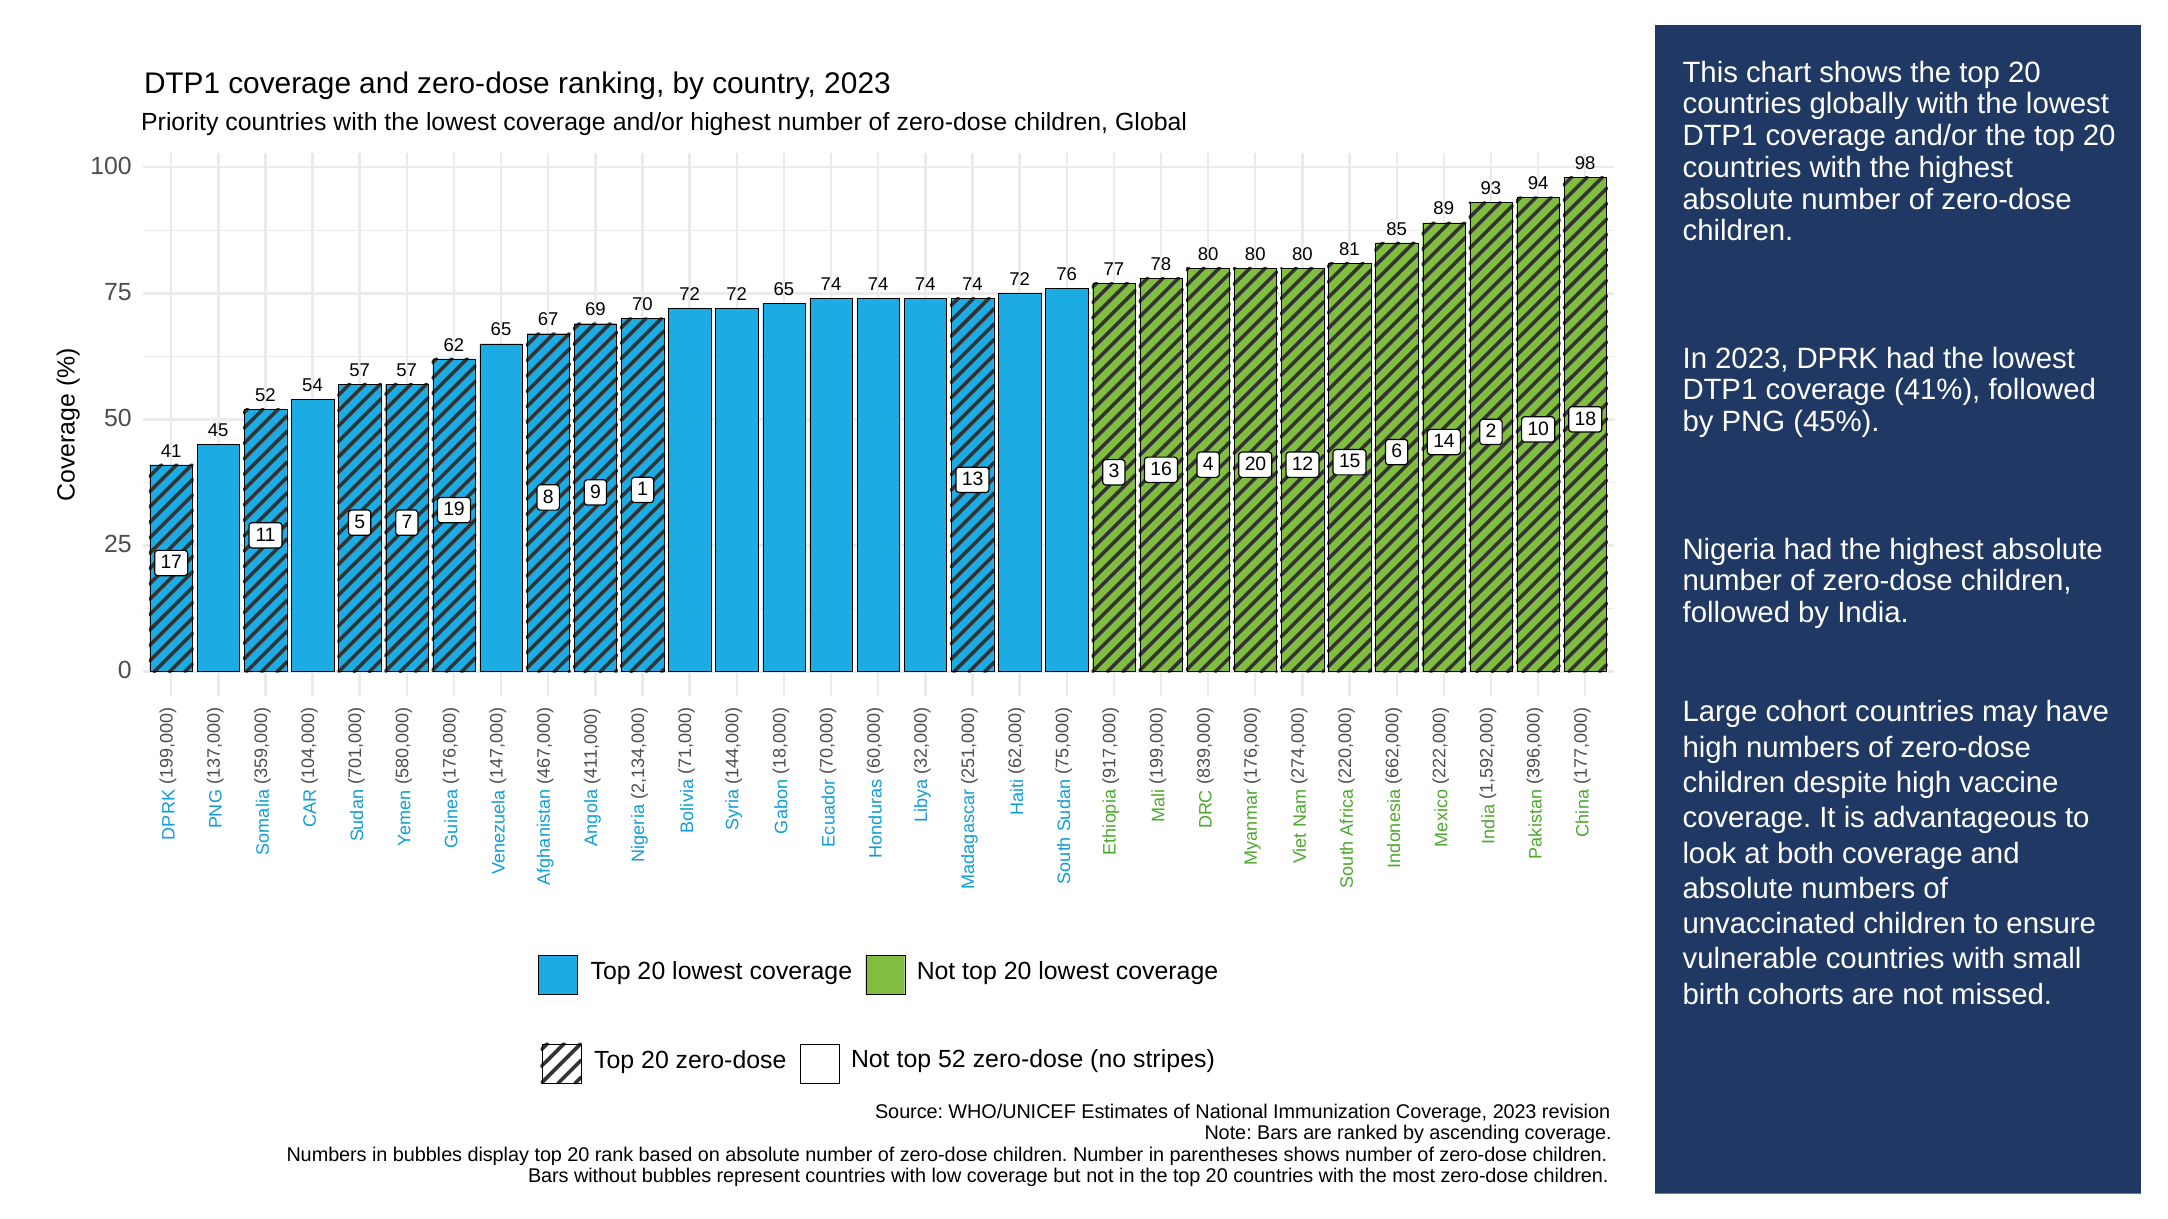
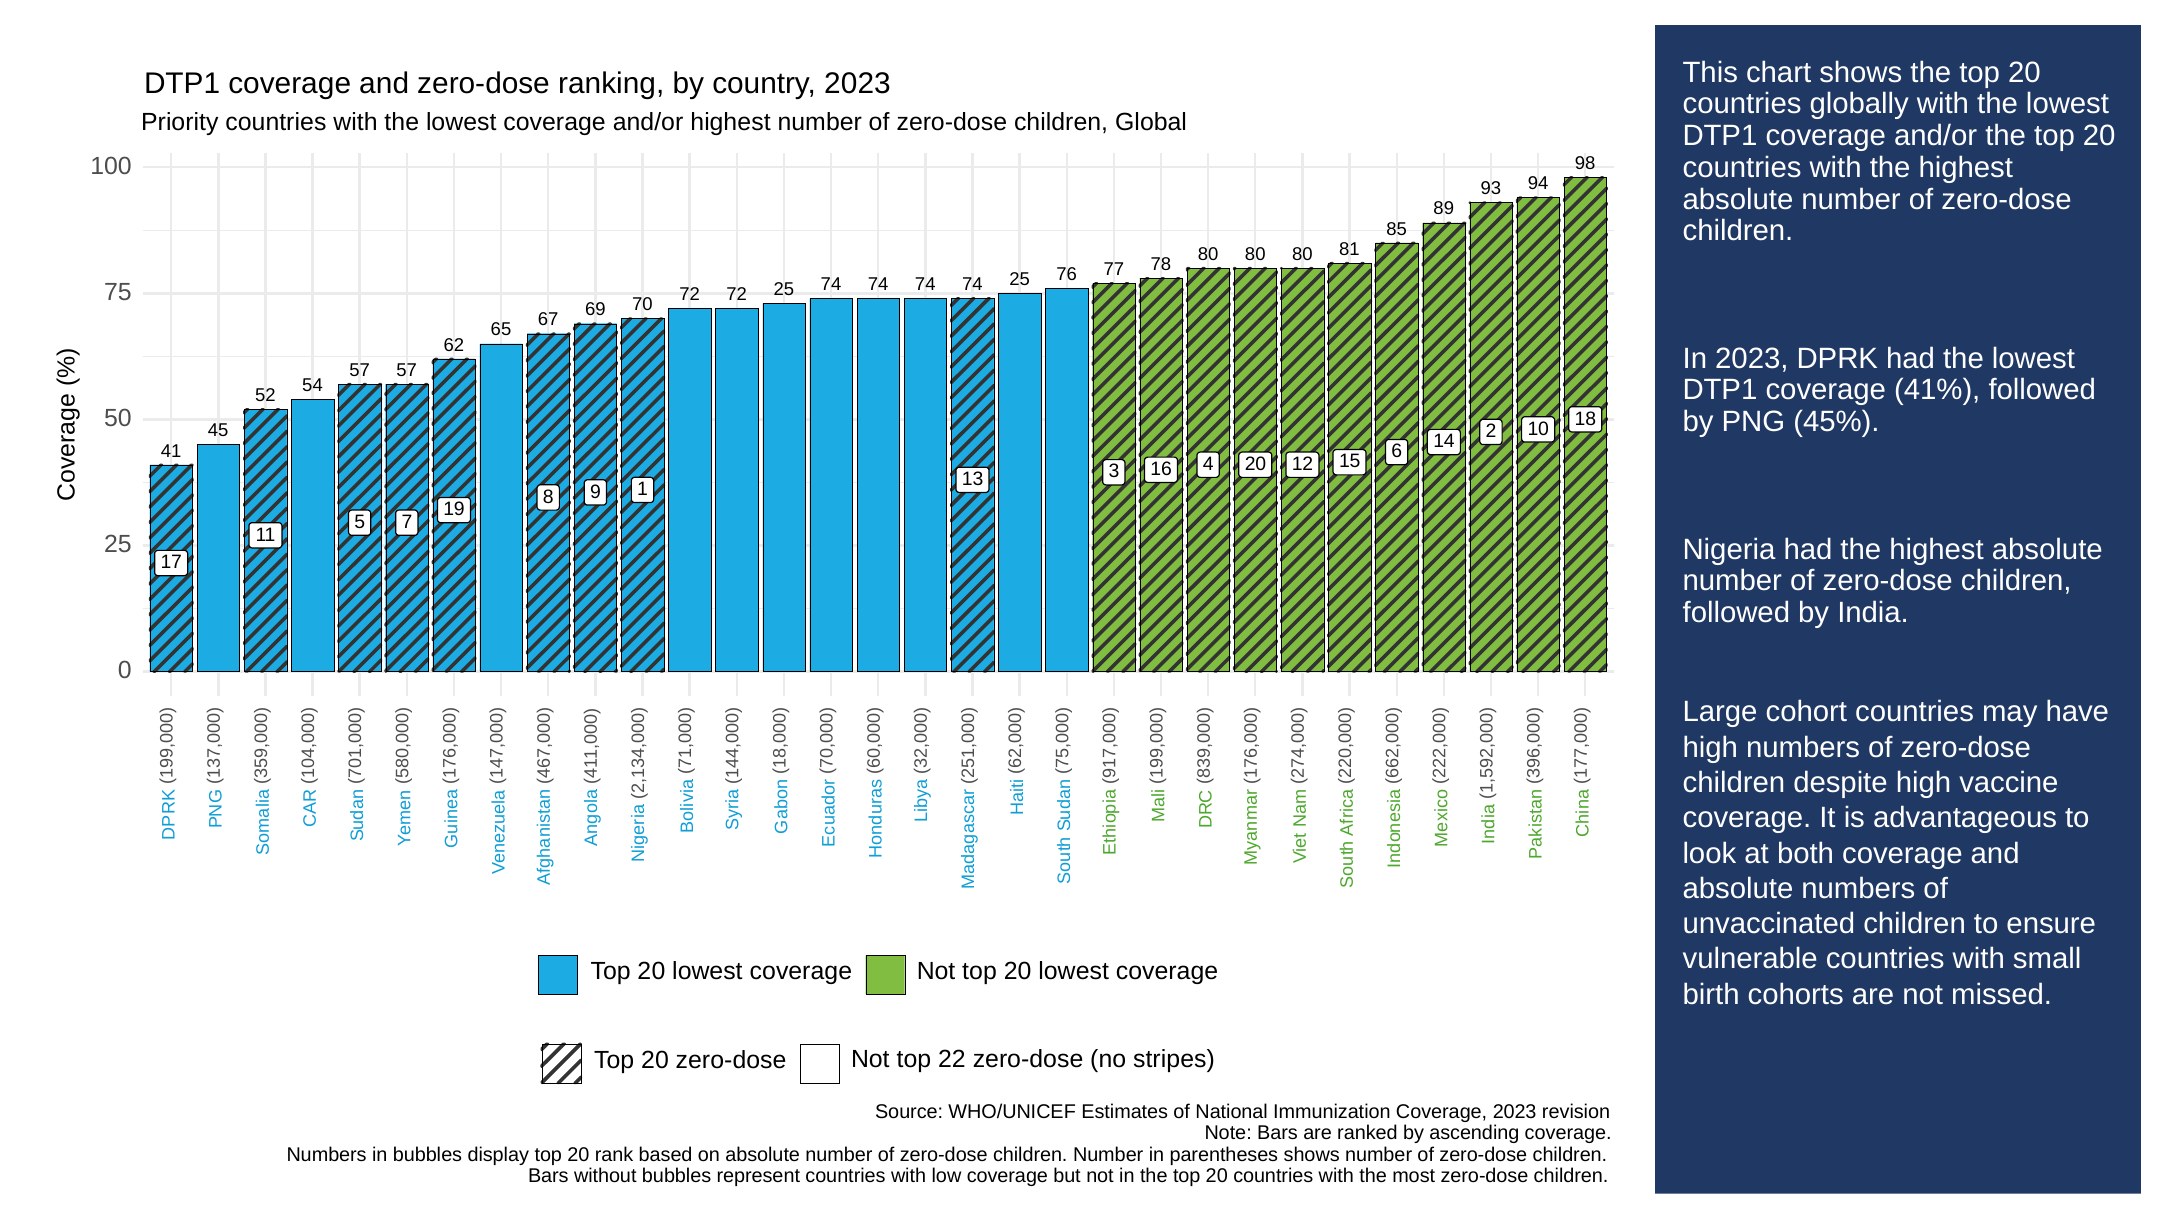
74 72: 72 -> 25
72 65: 65 -> 25
top 52: 52 -> 22
